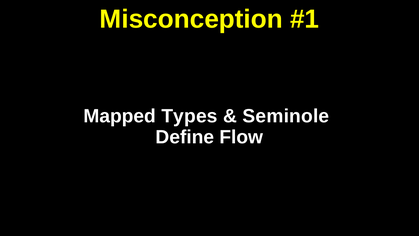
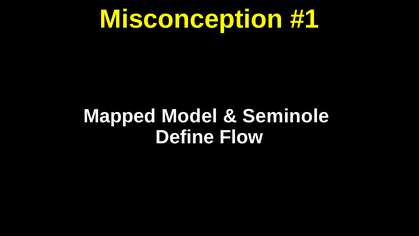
Types: Types -> Model
